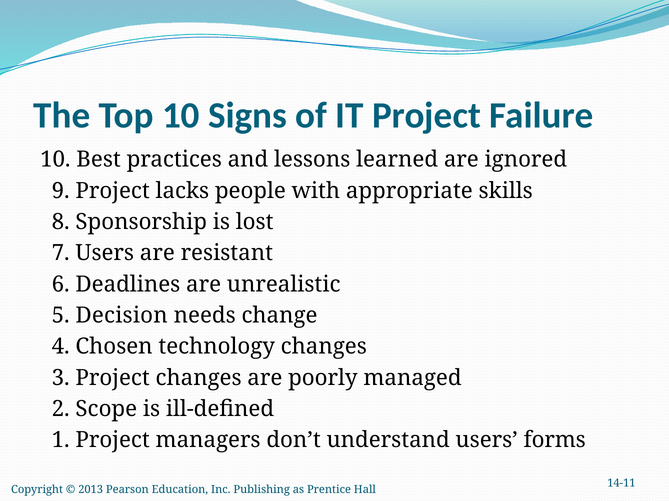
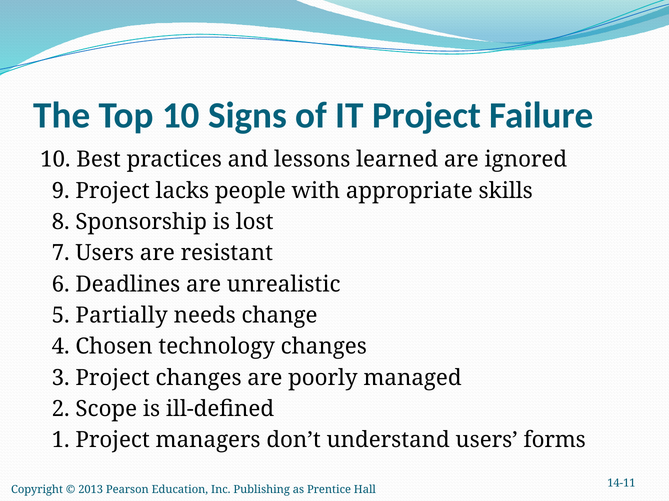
Decision: Decision -> Partially
